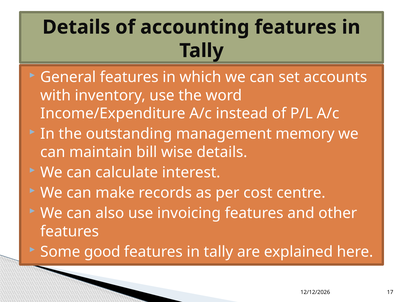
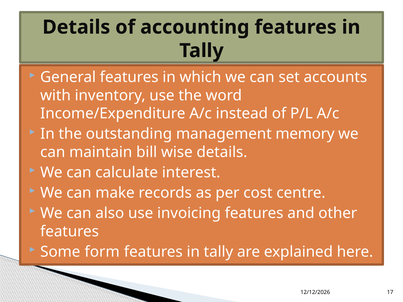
good: good -> form
